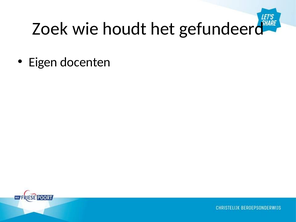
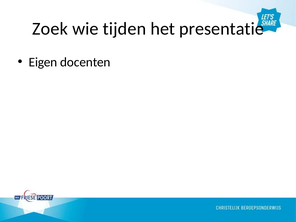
houdt: houdt -> tijden
gefundeerd: gefundeerd -> presentatie
